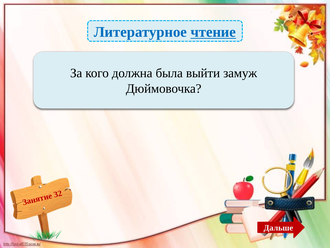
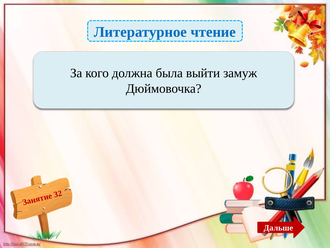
чтение underline: present -> none
